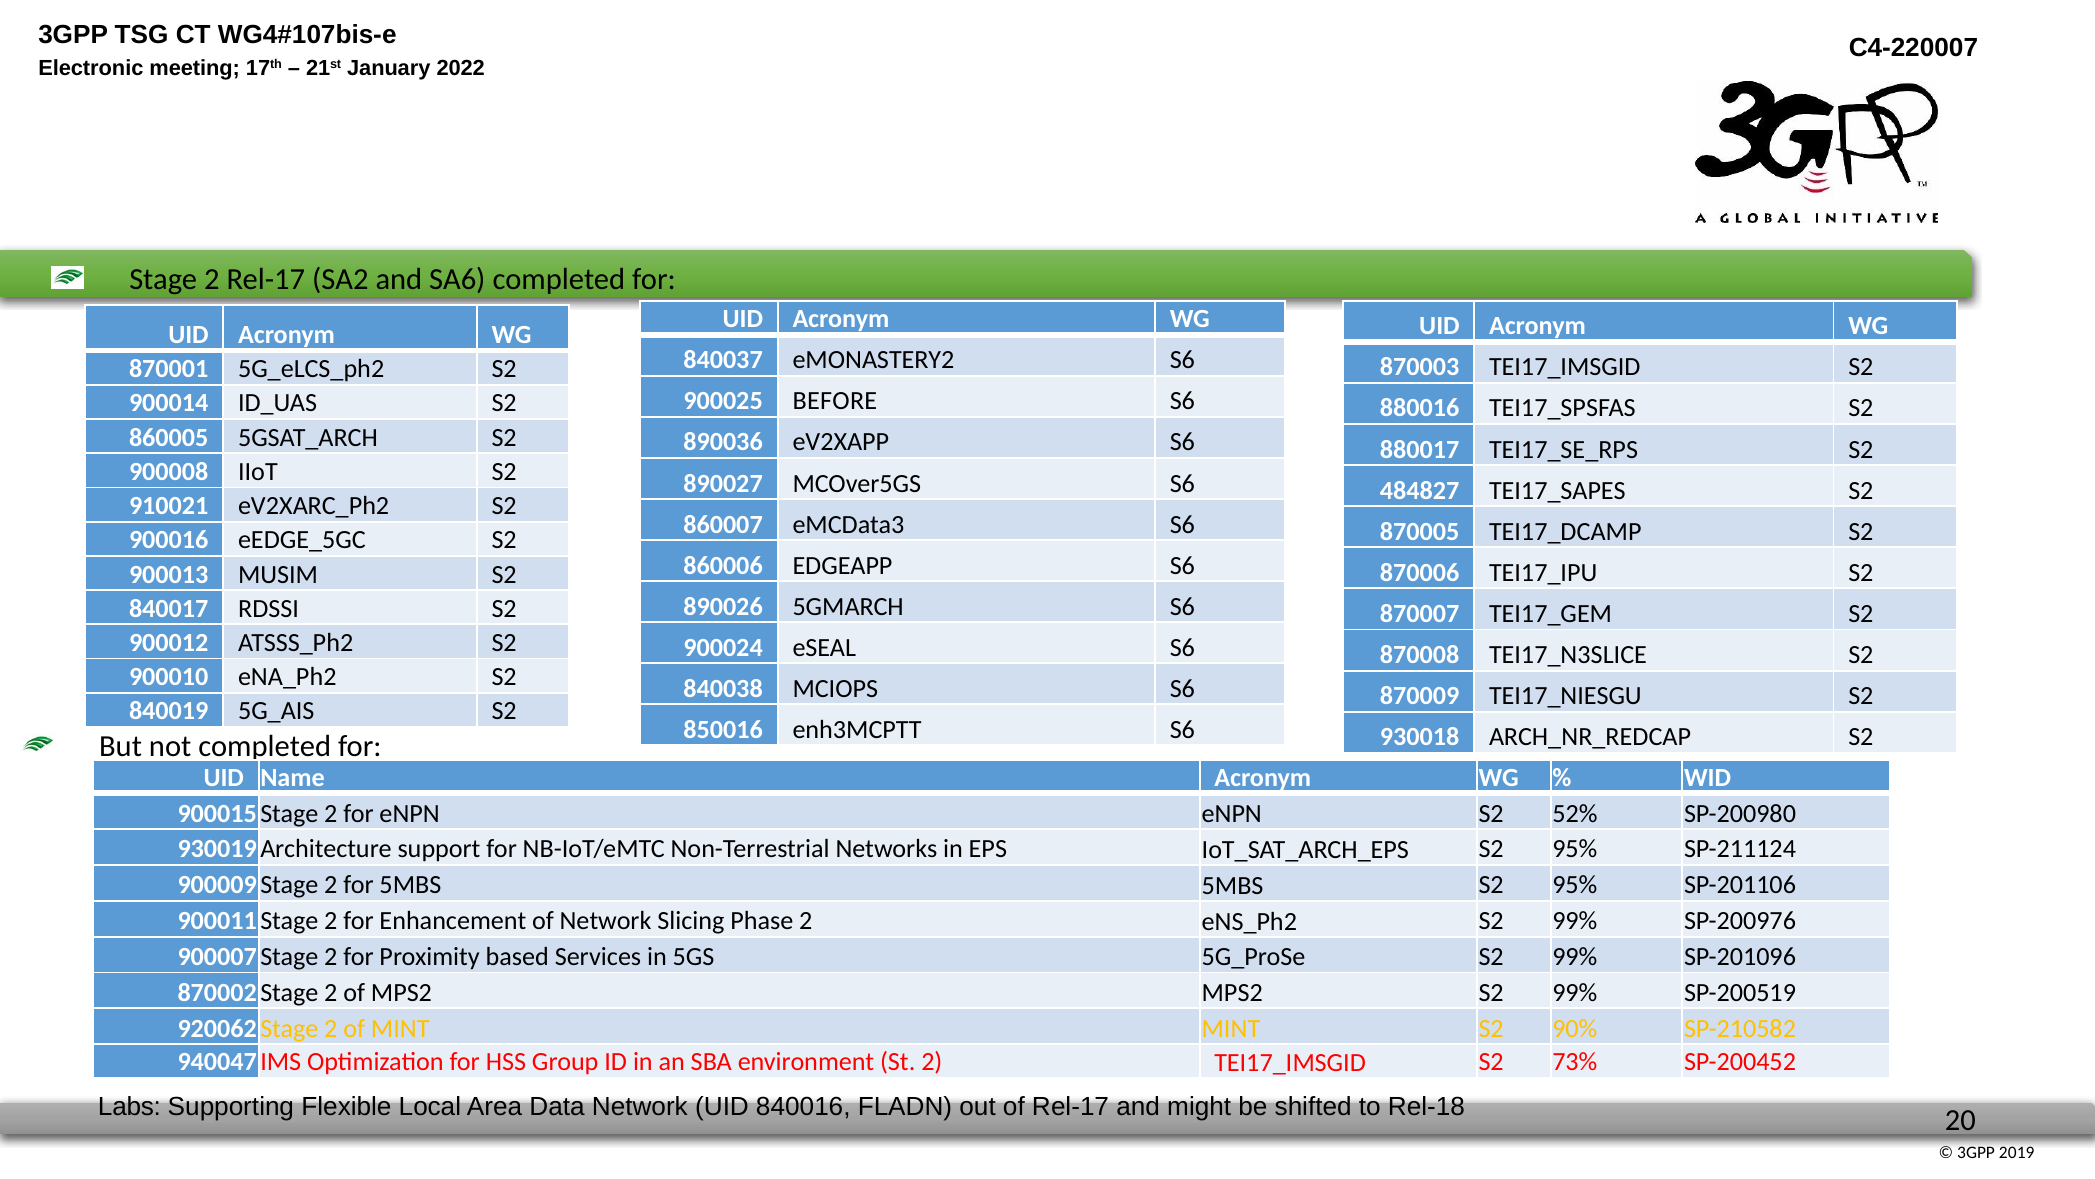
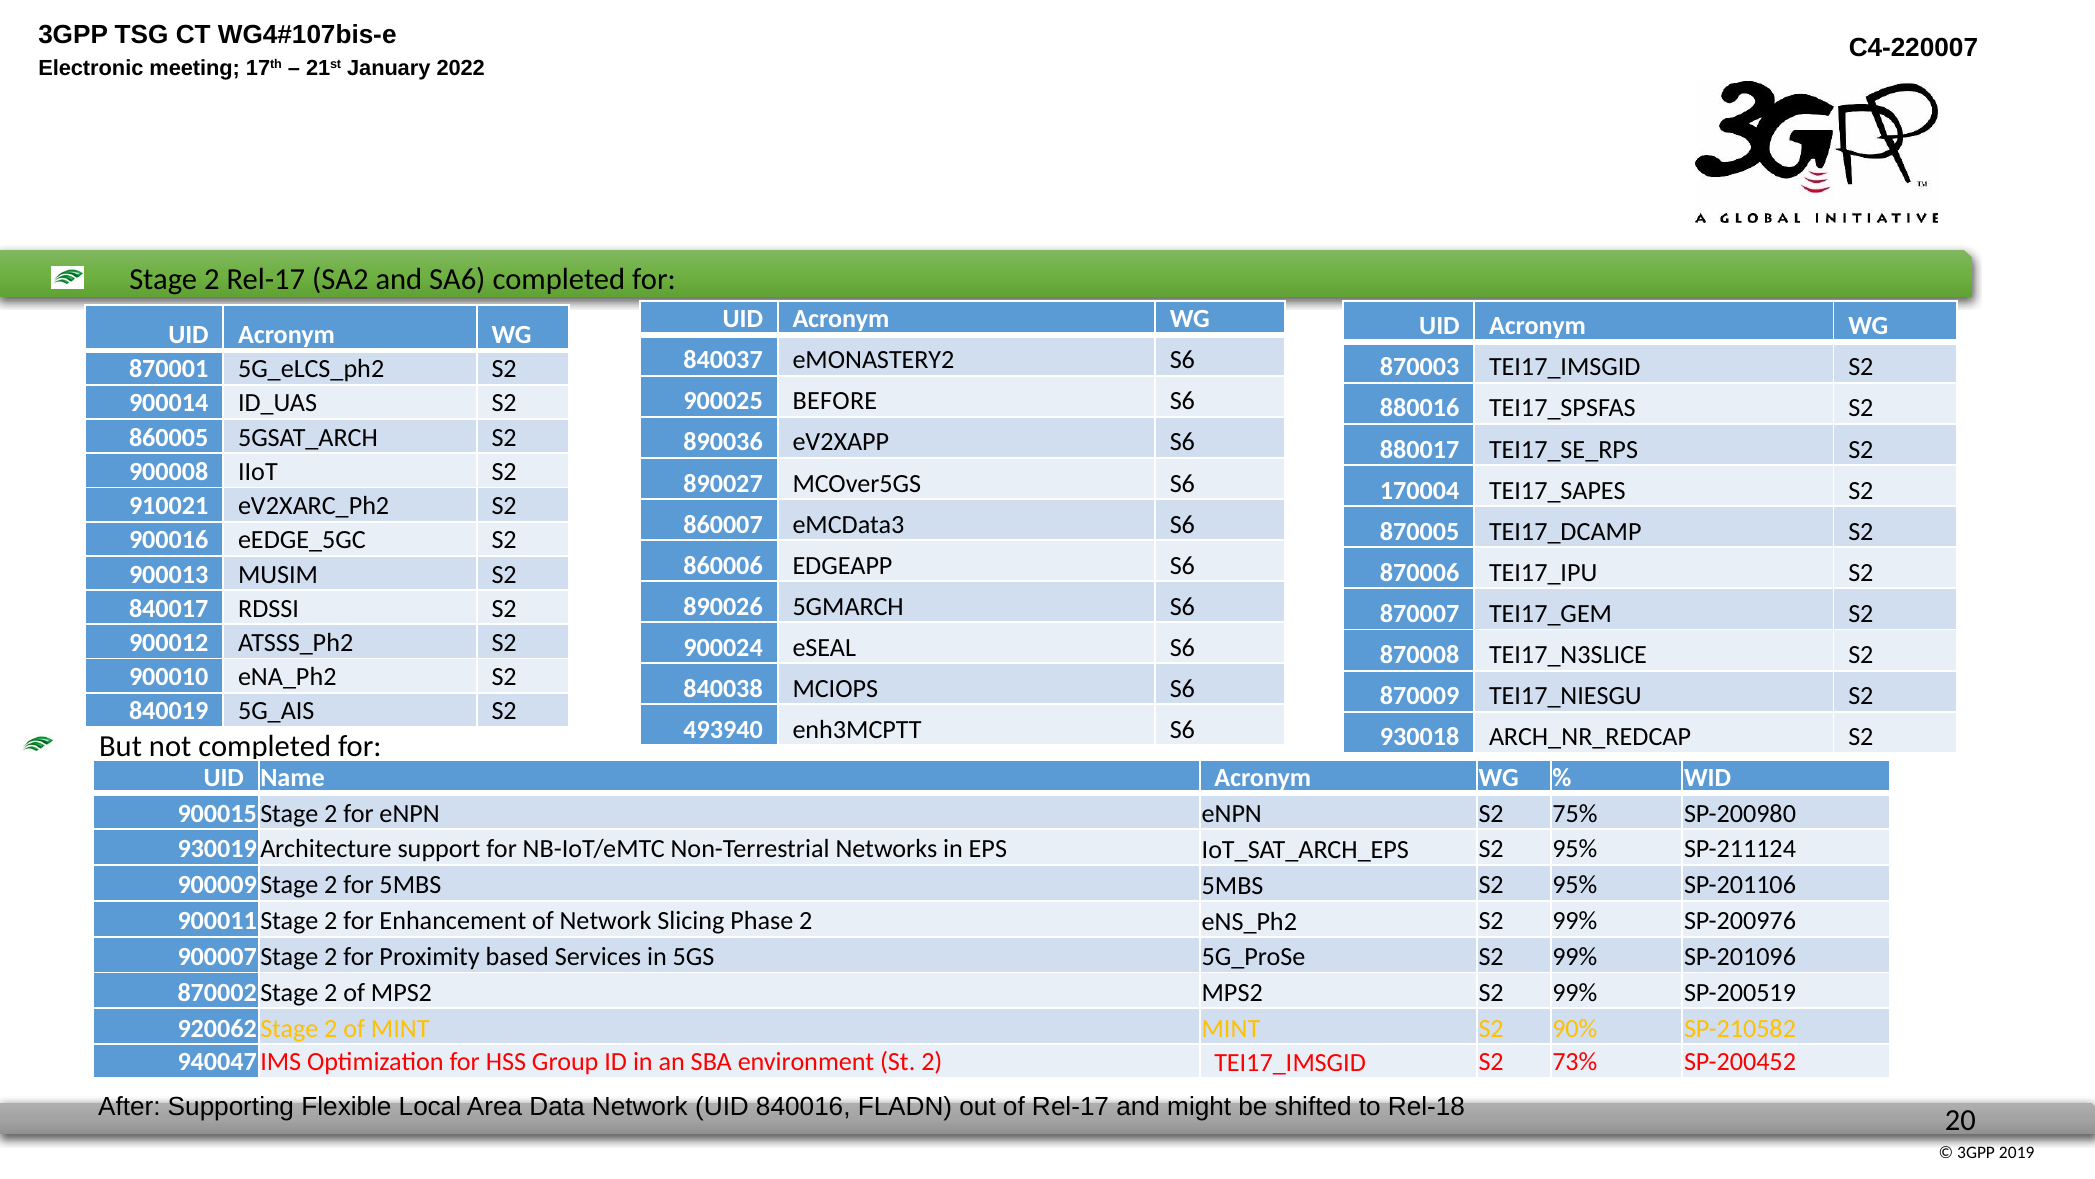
484827: 484827 -> 170004
850016: 850016 -> 493940
52%: 52% -> 75%
Labs: Labs -> After
